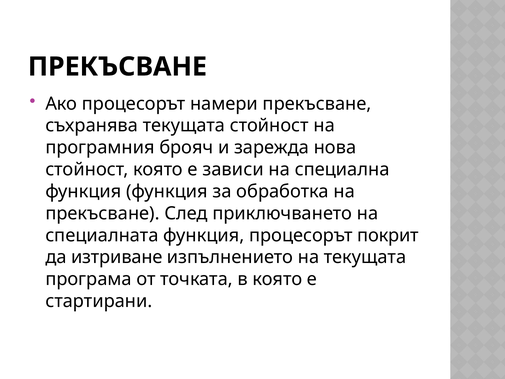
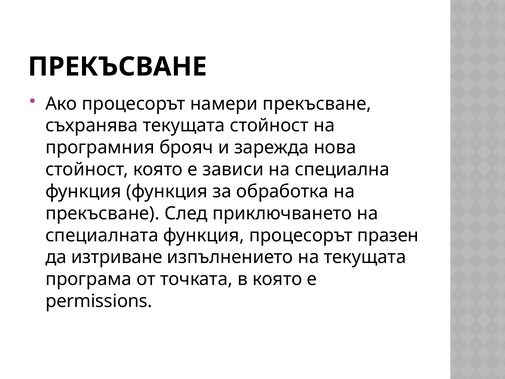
покрит: покрит -> празен
стартирани: стартирани -> permissions
